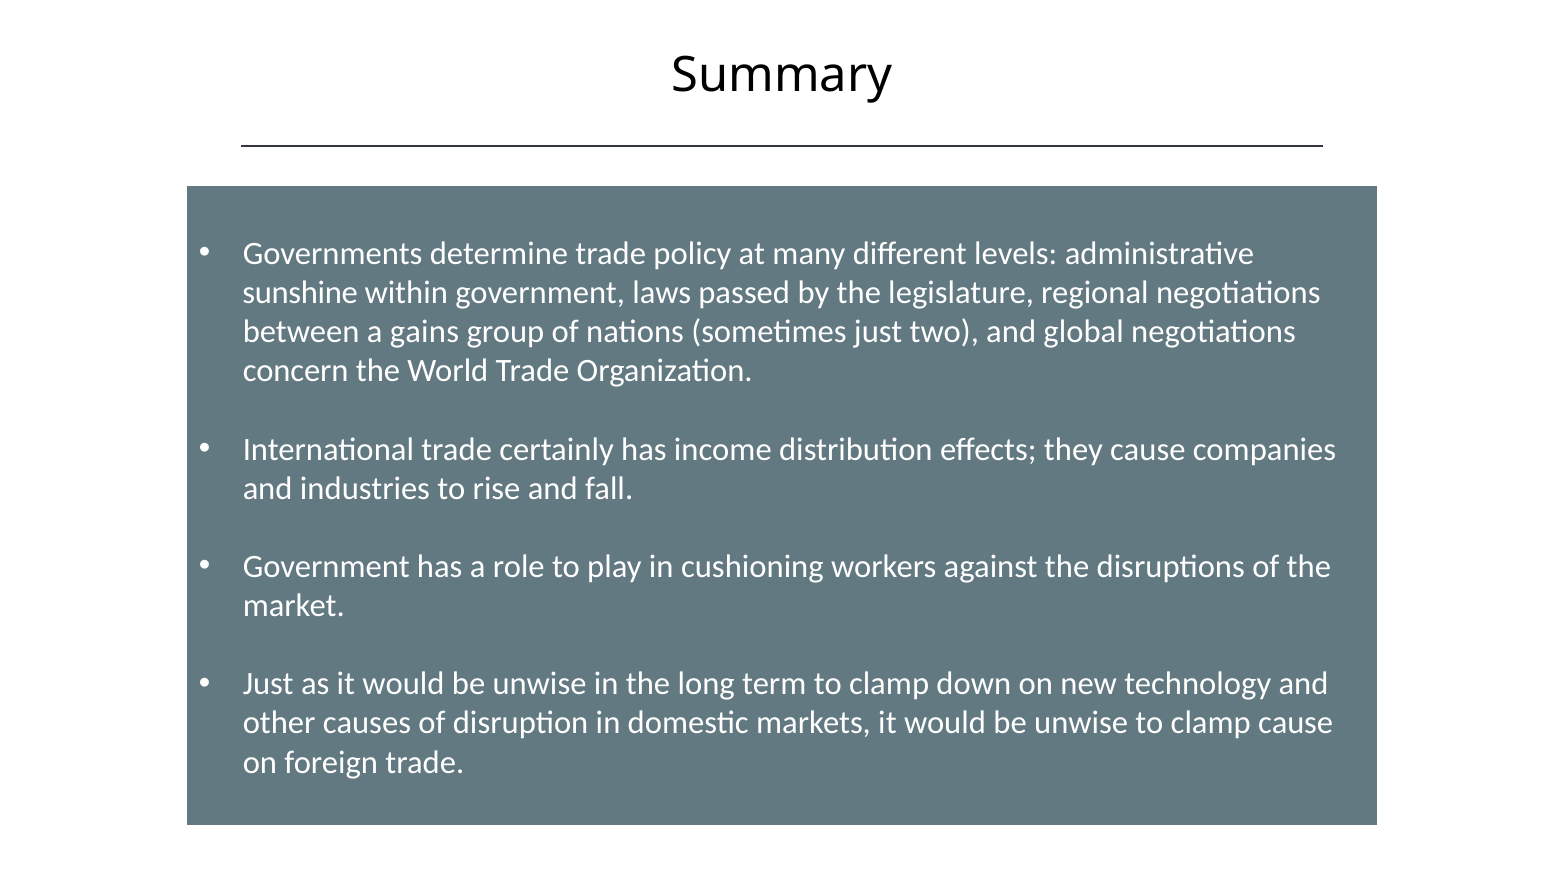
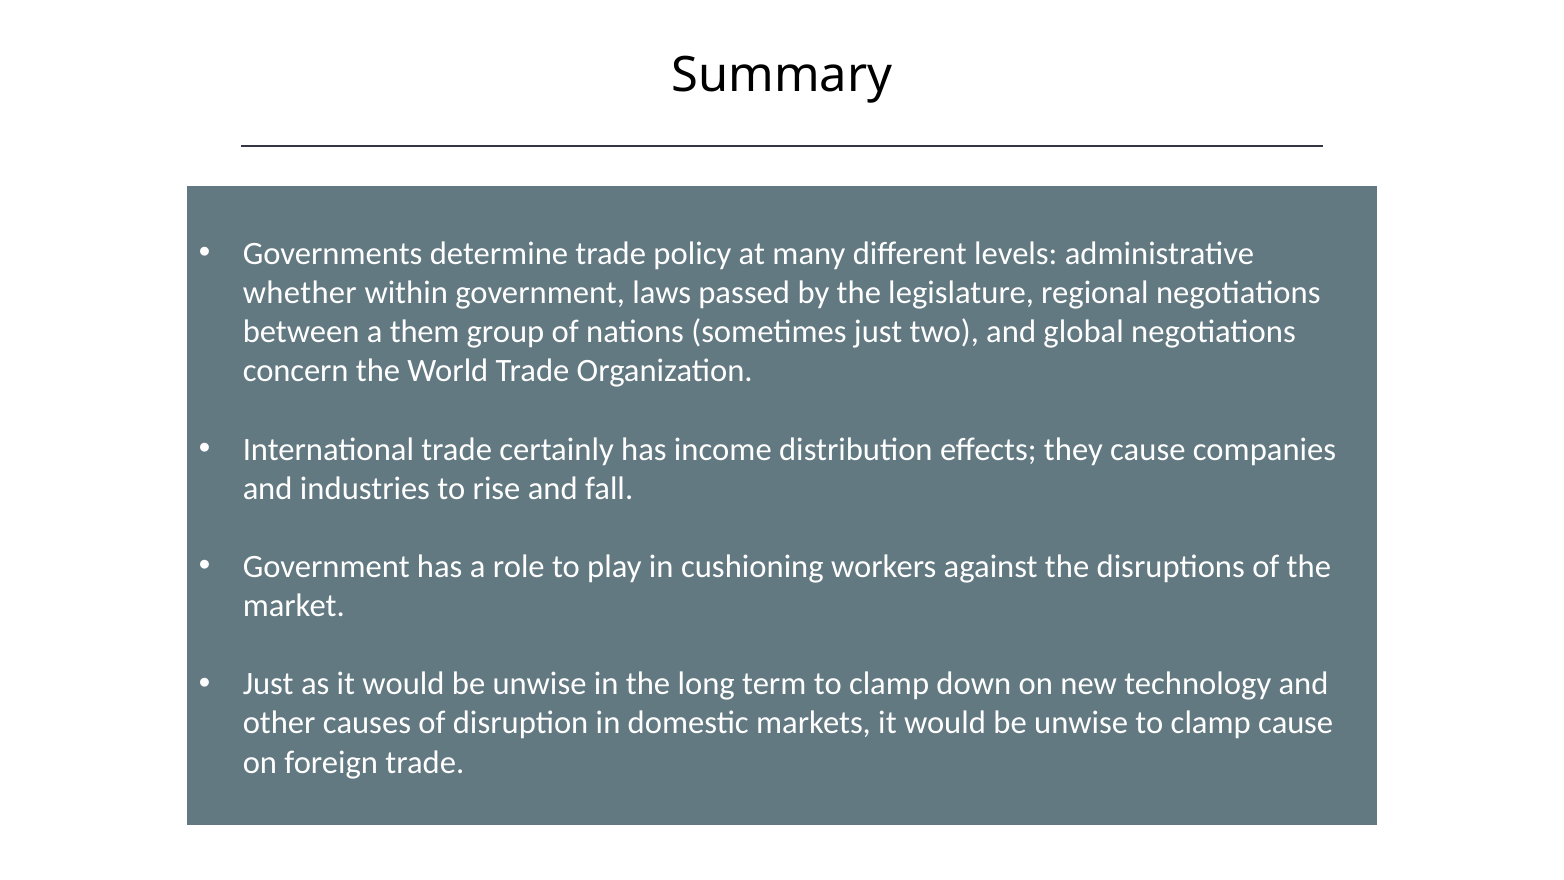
sunshine: sunshine -> whether
gains: gains -> them
